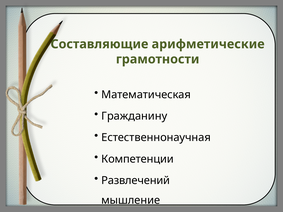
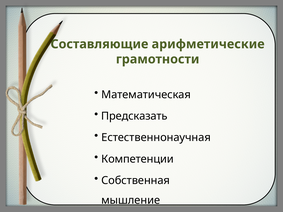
Гражданину: Гражданину -> Предсказать
Развлечений: Развлечений -> Собственная
